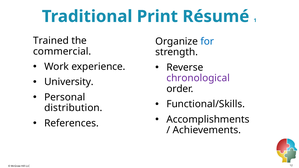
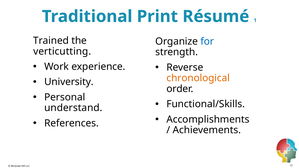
commercial: commercial -> verticutting
chronological colour: purple -> orange
distribution: distribution -> understand
